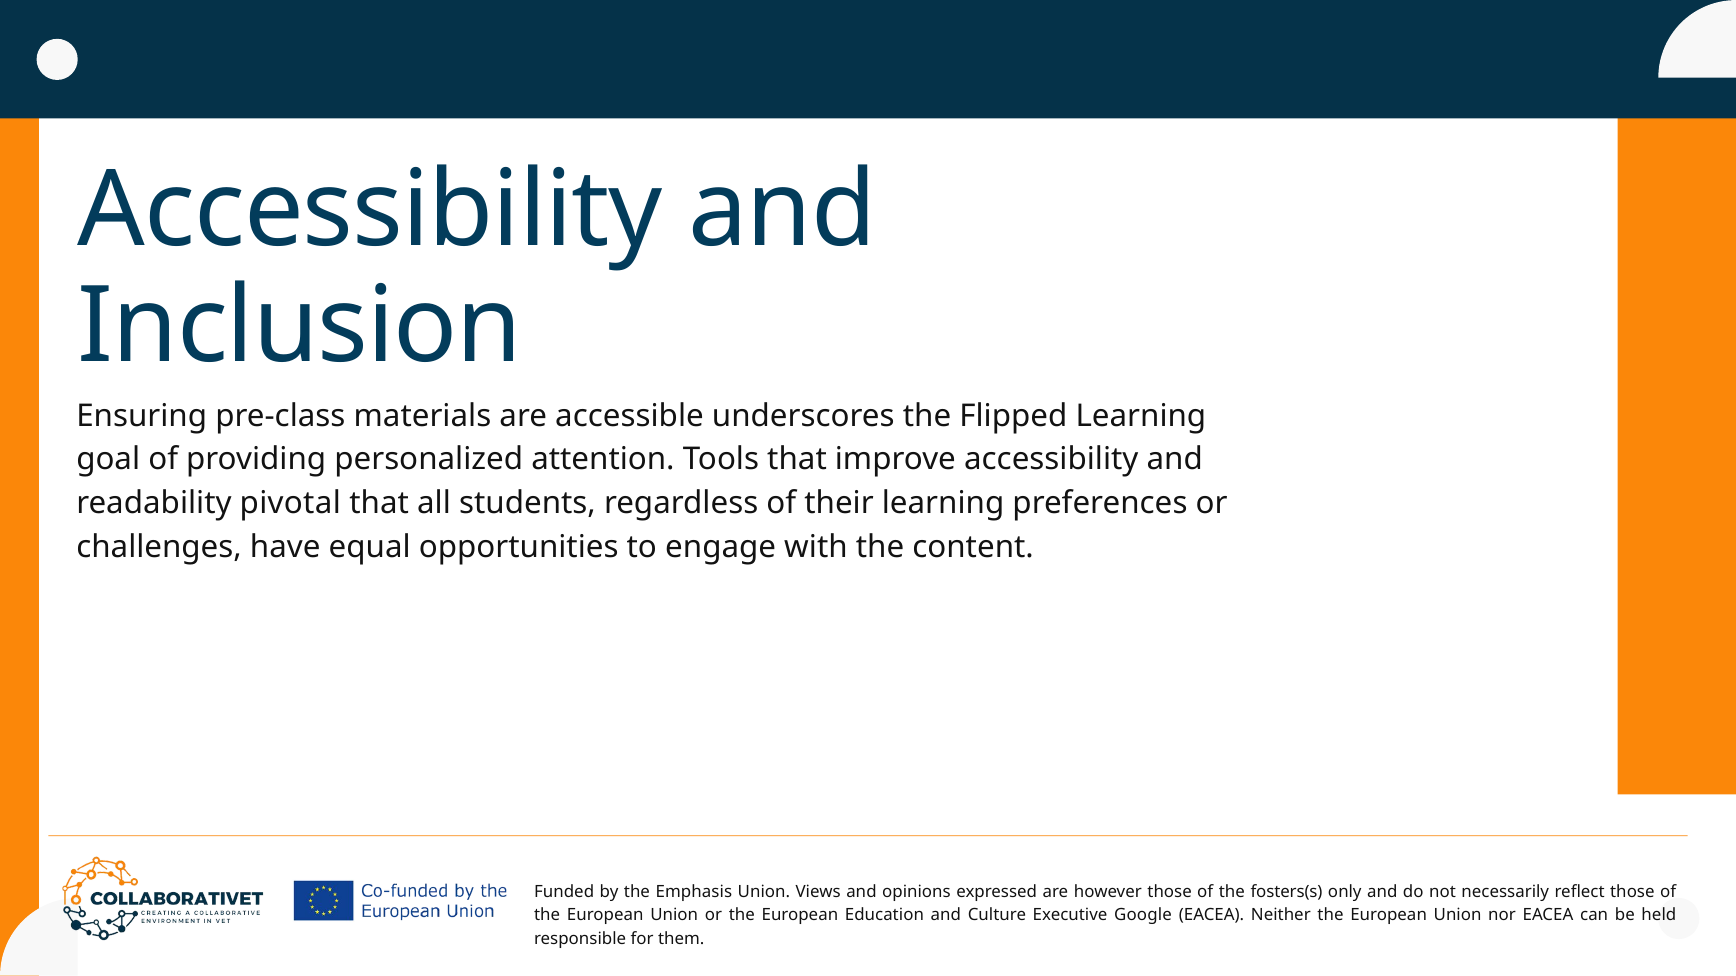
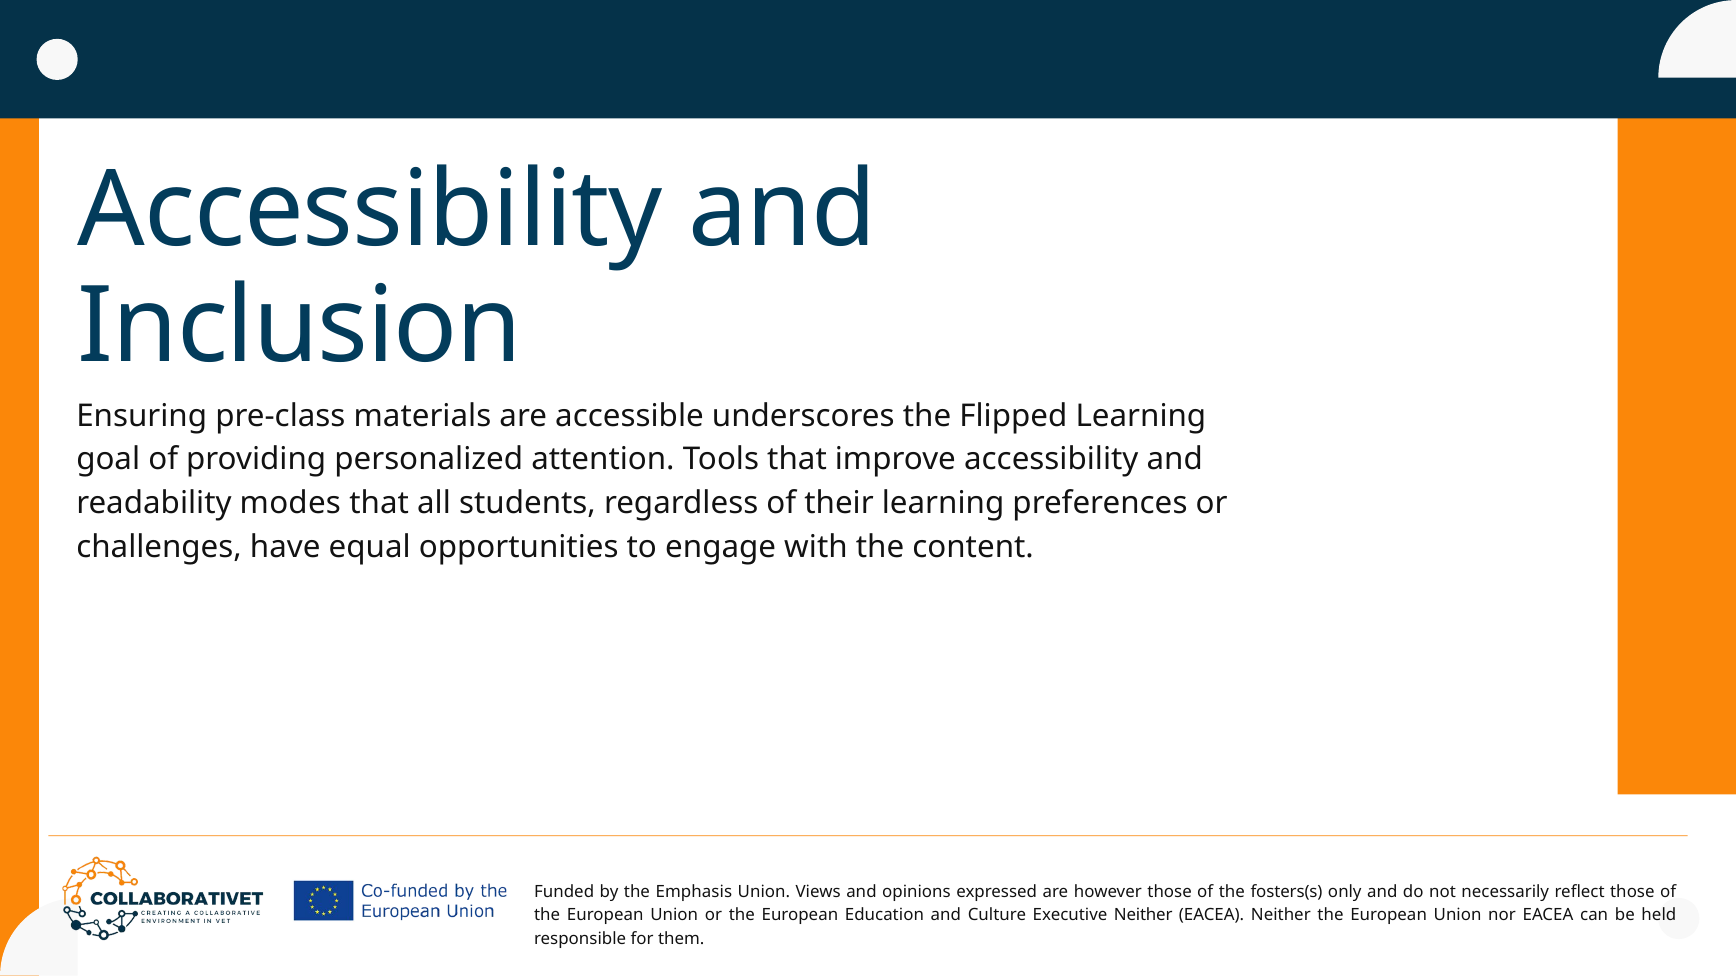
pivotal: pivotal -> modes
Executive Google: Google -> Neither
